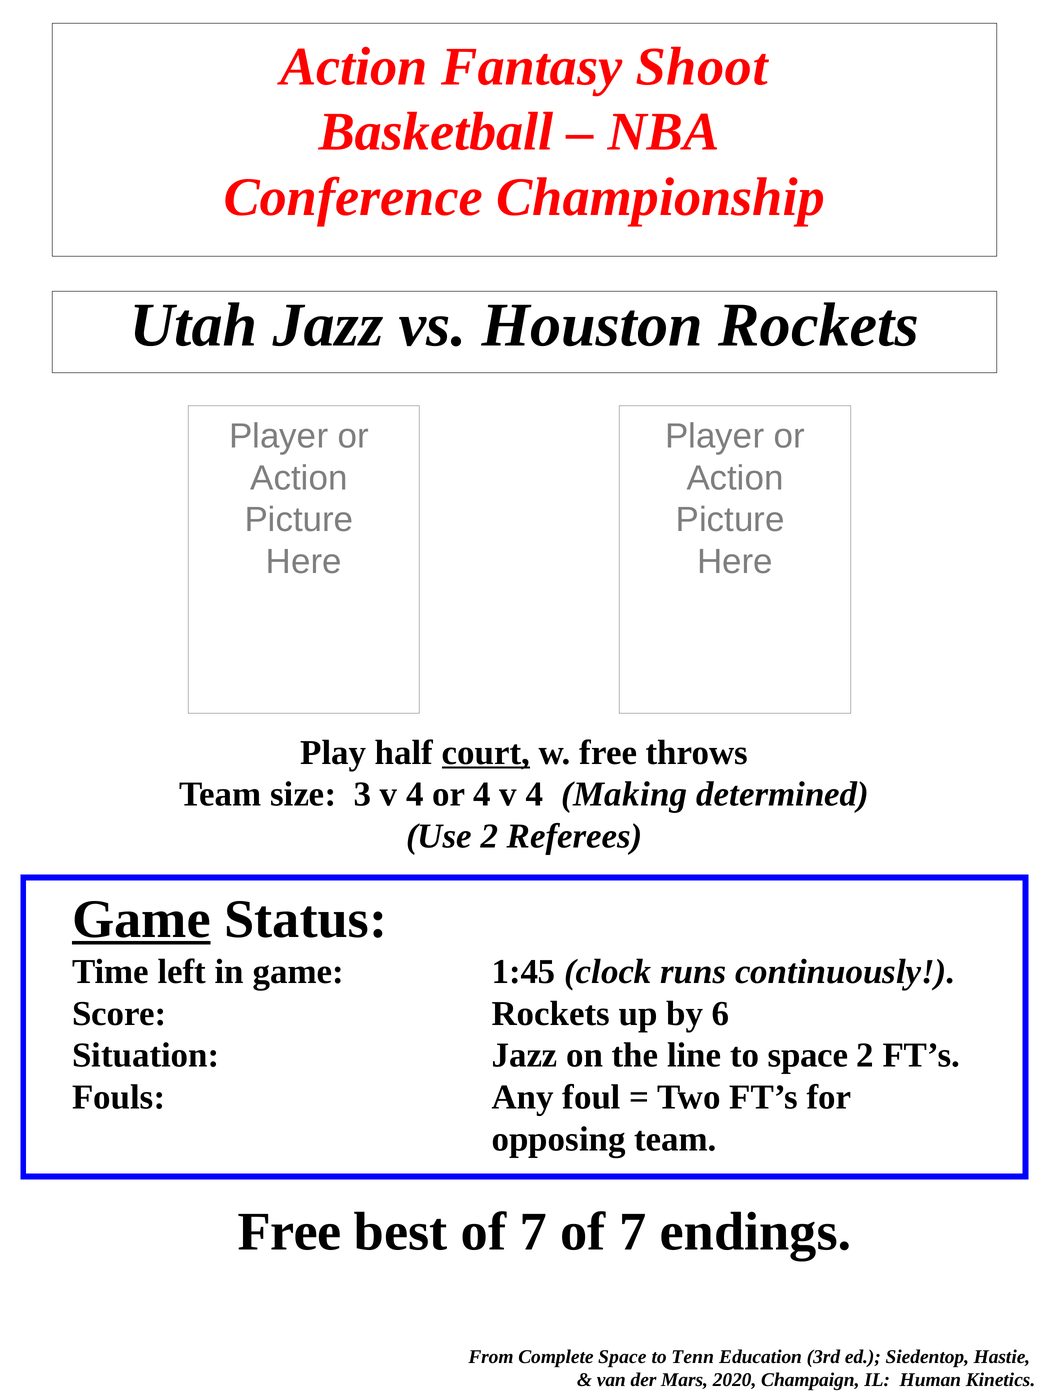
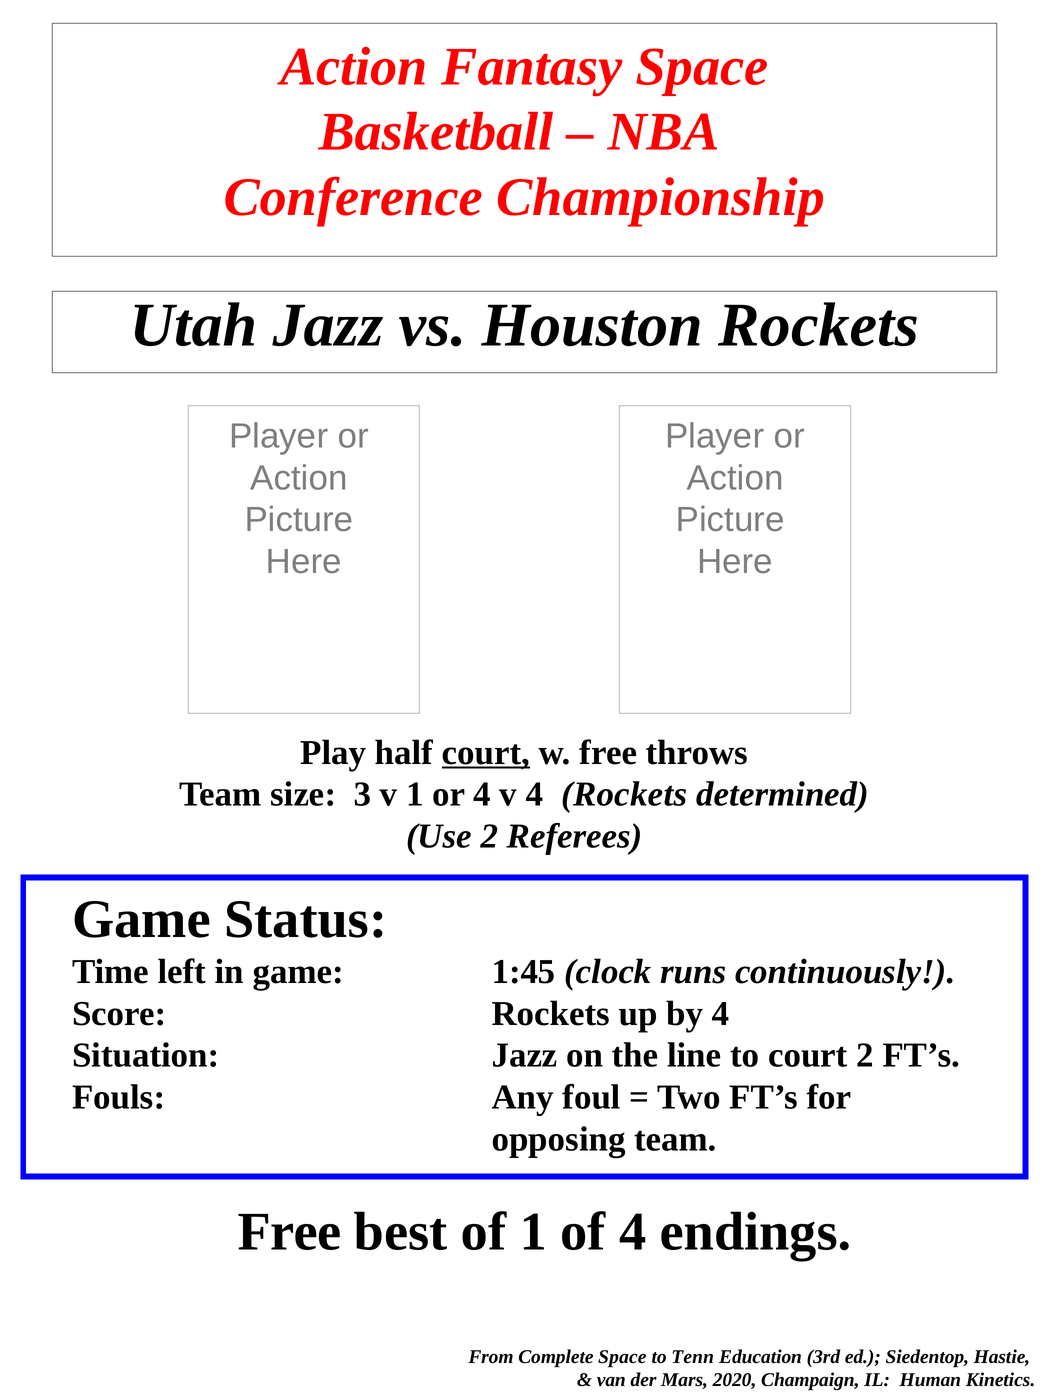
Fantasy Shoot: Shoot -> Space
3 v 4: 4 -> 1
4 Making: Making -> Rockets
Game at (141, 920) underline: present -> none
by 6: 6 -> 4
to space: space -> court
best of 7: 7 -> 1
7 at (633, 1232): 7 -> 4
